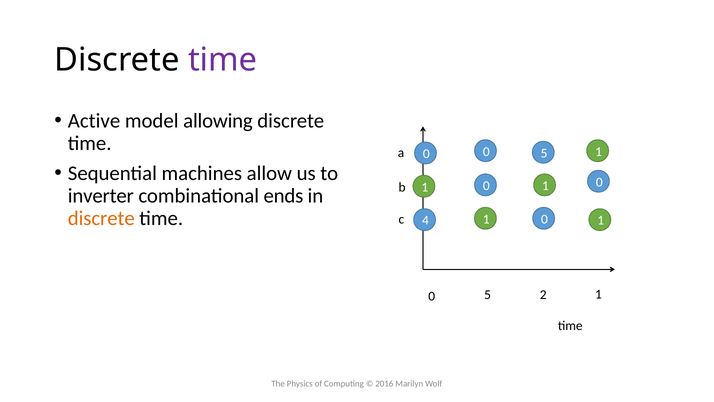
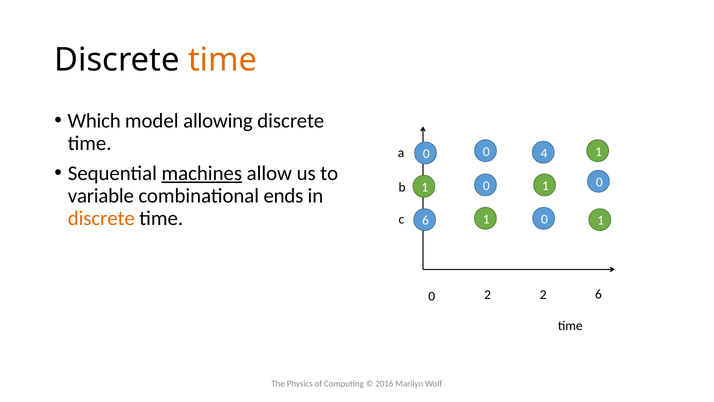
time at (223, 60) colour: purple -> orange
Active: Active -> Which
5 at (544, 153): 5 -> 4
machines underline: none -> present
inverter: inverter -> variable
c 4: 4 -> 6
5 at (488, 295): 5 -> 2
2 1: 1 -> 6
